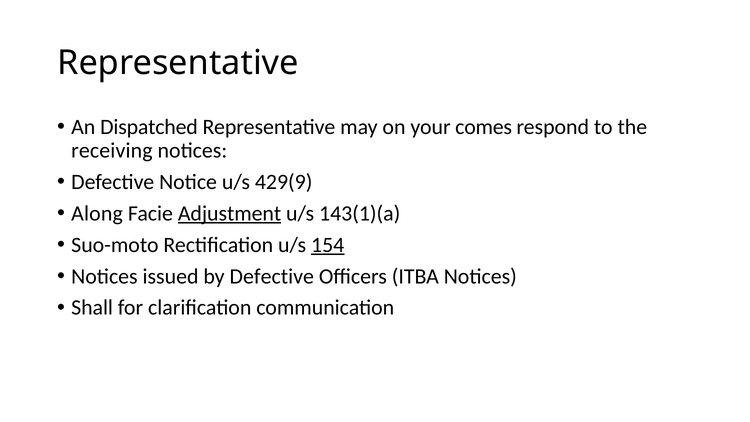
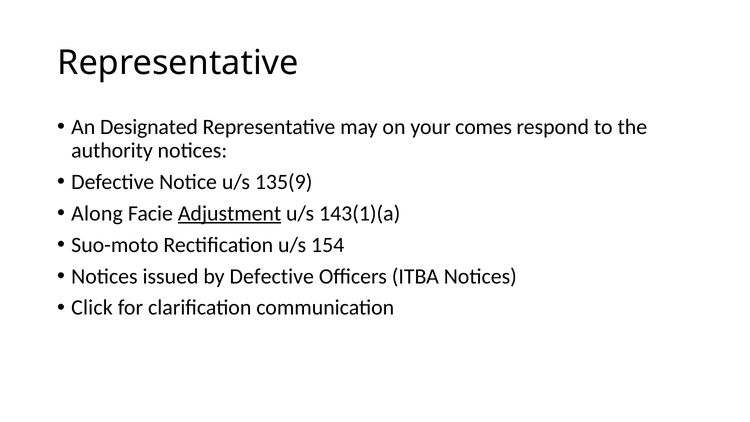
Dispatched: Dispatched -> Designated
receiving: receiving -> authority
429(9: 429(9 -> 135(9
154 underline: present -> none
Shall: Shall -> Click
